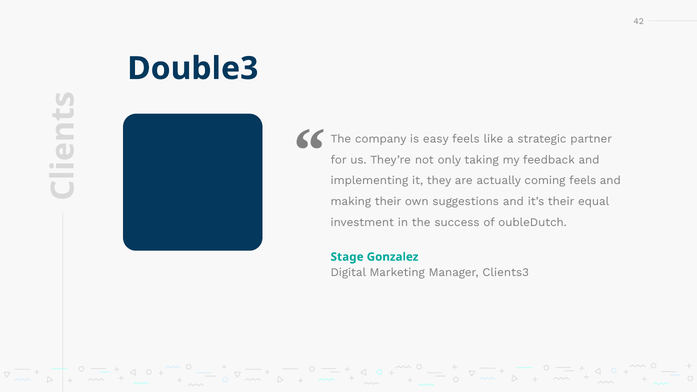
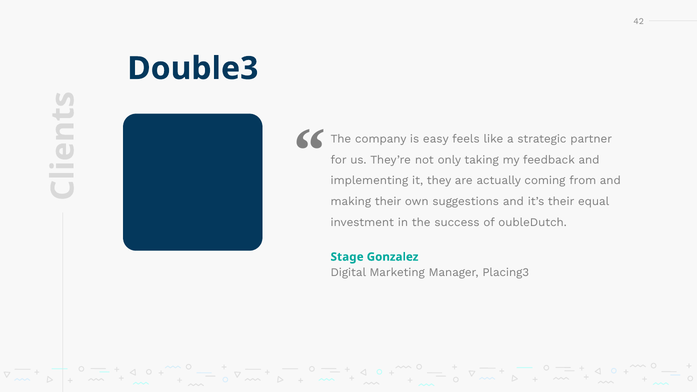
coming feels: feels -> from
Clients3: Clients3 -> Placing3
